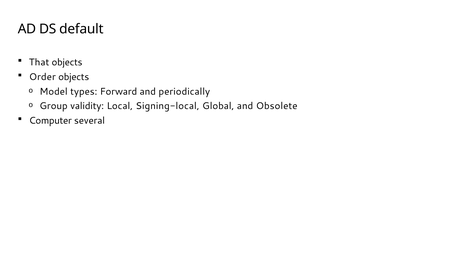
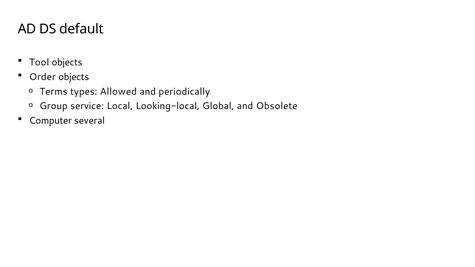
That: That -> Tool
Model: Model -> Terms
Forward: Forward -> Allowed
validity: validity -> service
Signing-local: Signing-local -> Looking-local
